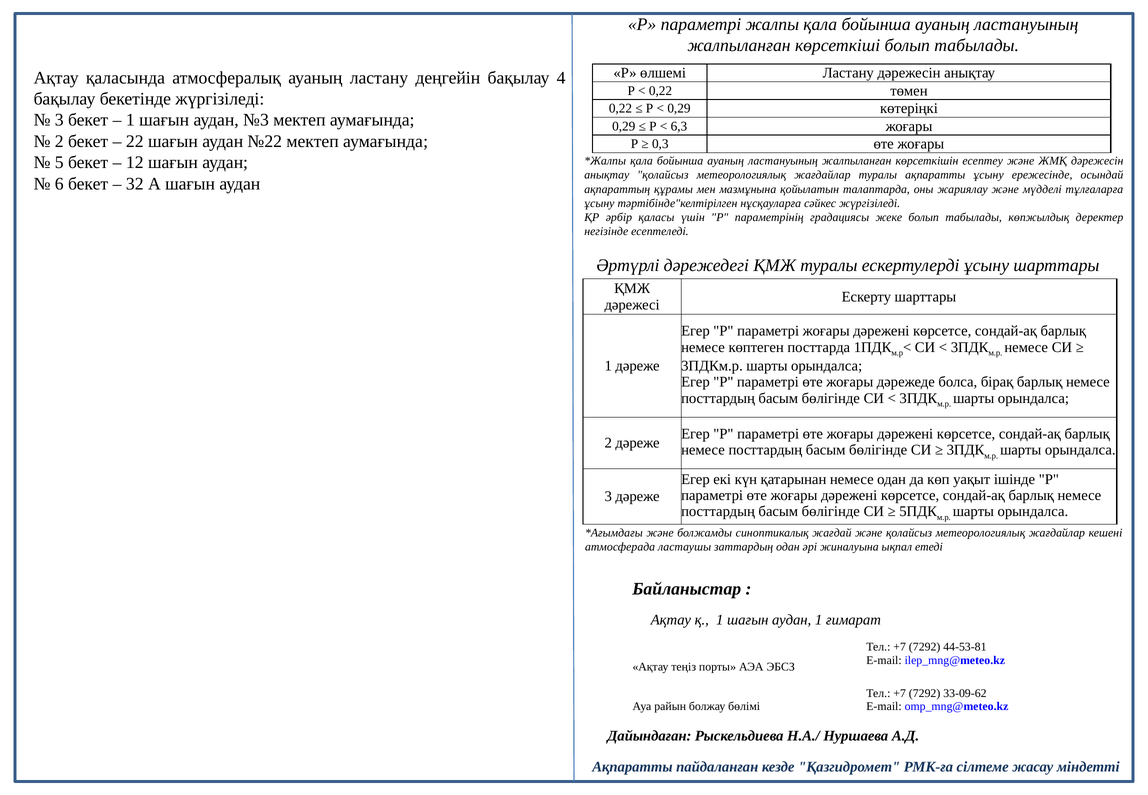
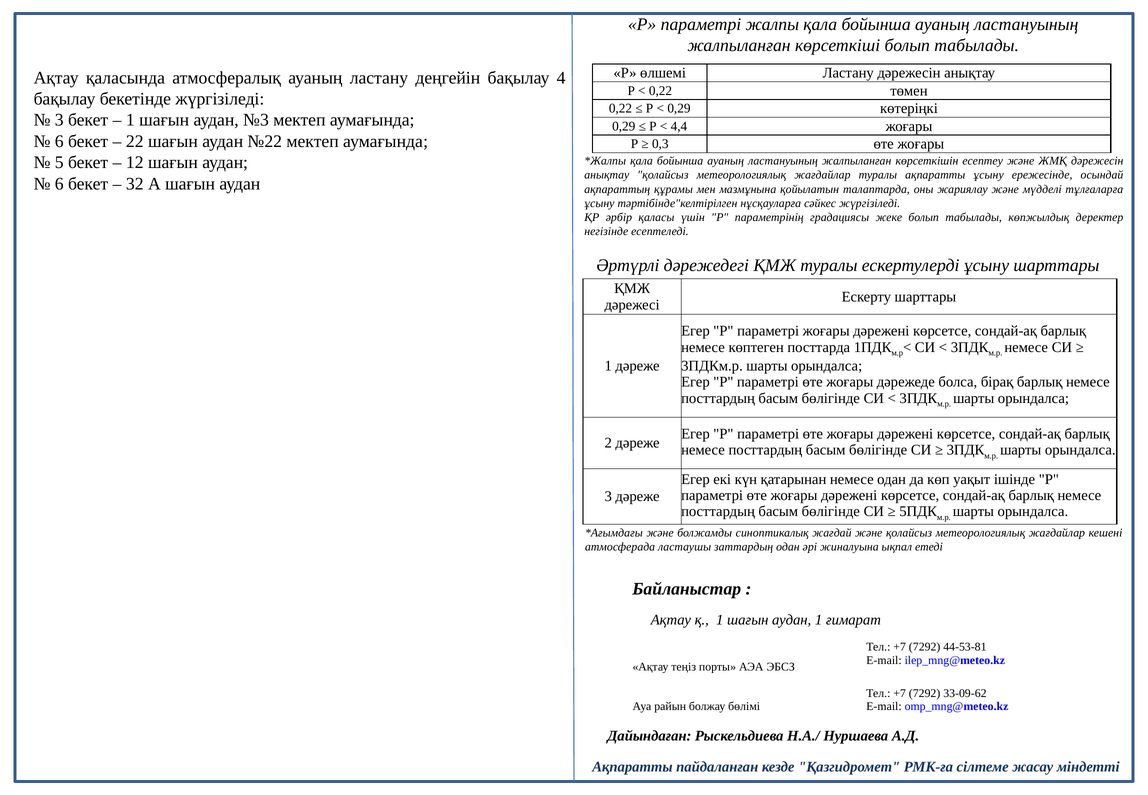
6,3: 6,3 -> 4,4
2 at (59, 141): 2 -> 6
